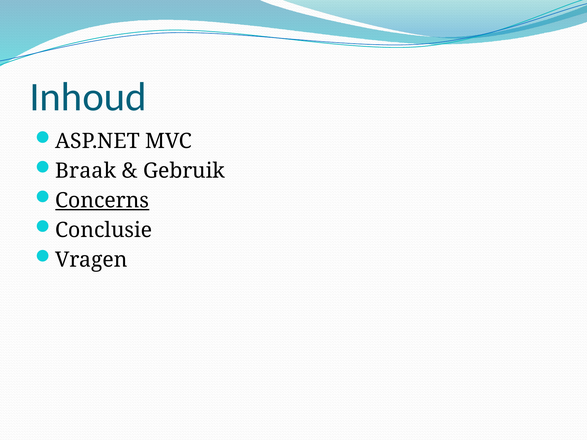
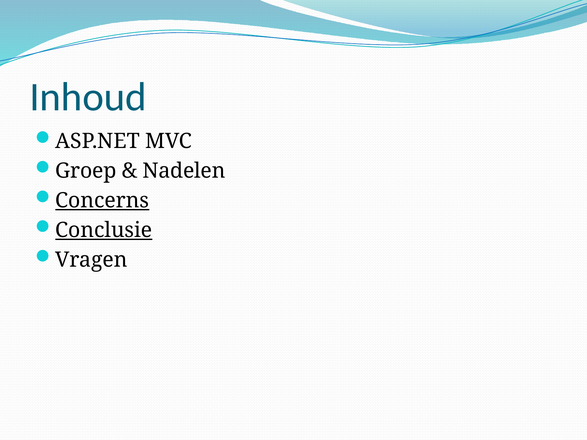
Braak: Braak -> Groep
Gebruik: Gebruik -> Nadelen
Conclusie underline: none -> present
